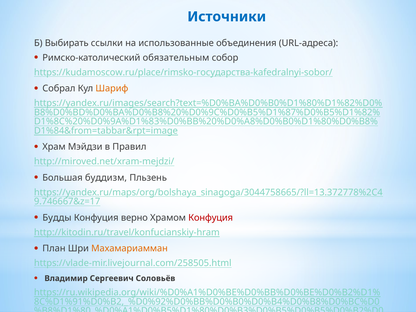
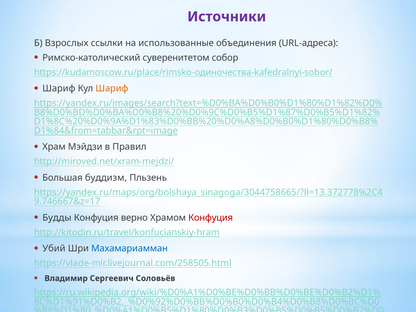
Источники colour: blue -> purple
Выбирать: Выбирать -> Взрослых
обязательным: обязательным -> суверенитетом
https://kudamoscow.ru/place/rimsko-государства-kafedralnyi-sobor/: https://kudamoscow.ru/place/rimsko-государства-kafedralnyi-sobor/ -> https://kudamoscow.ru/place/rimsko-одиночества-kafedralnyi-sobor/
Собрал at (59, 88): Собрал -> Шариф
План: План -> Убий
Махамариамман colour: orange -> blue
